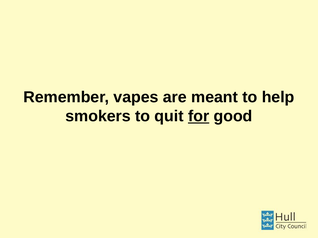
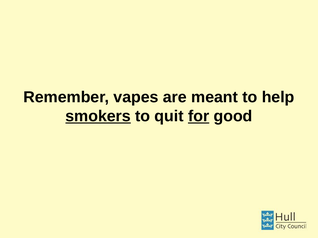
smokers underline: none -> present
